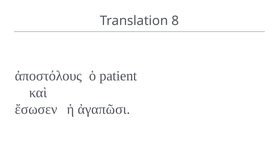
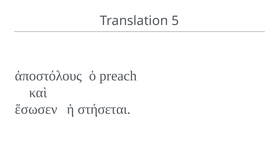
8: 8 -> 5
patient: patient -> preach
ἀγαπῶσι: ἀγαπῶσι -> στήσεται
